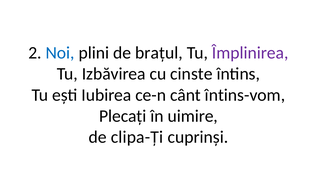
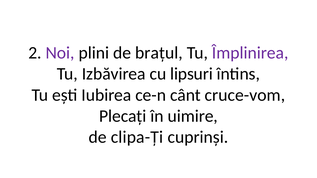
Noi colour: blue -> purple
cinste: cinste -> lipsuri
întins-vom: întins-vom -> cruce-vom
